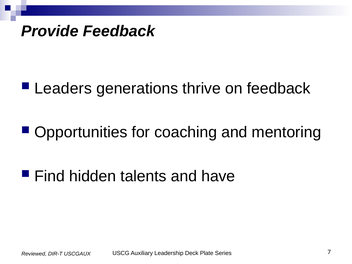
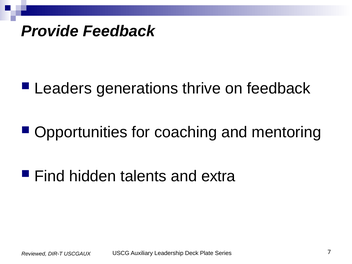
have: have -> extra
